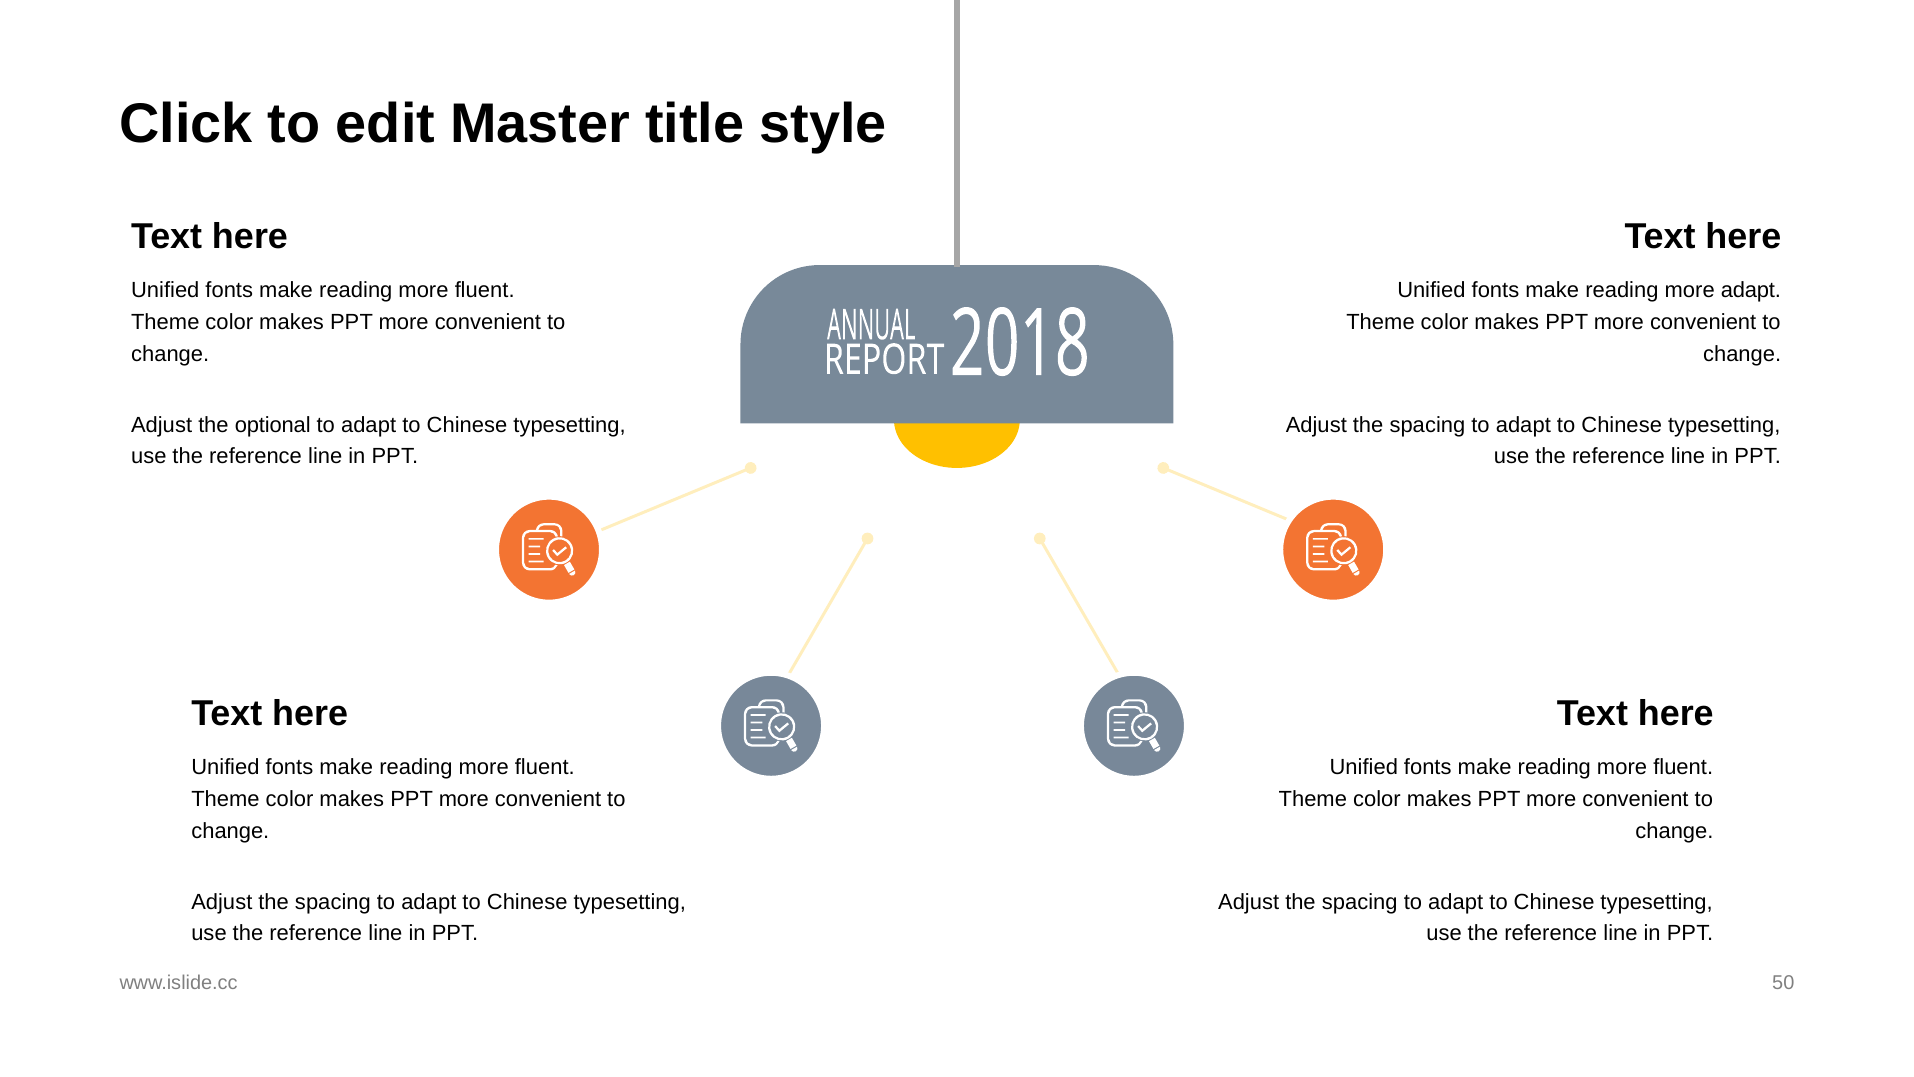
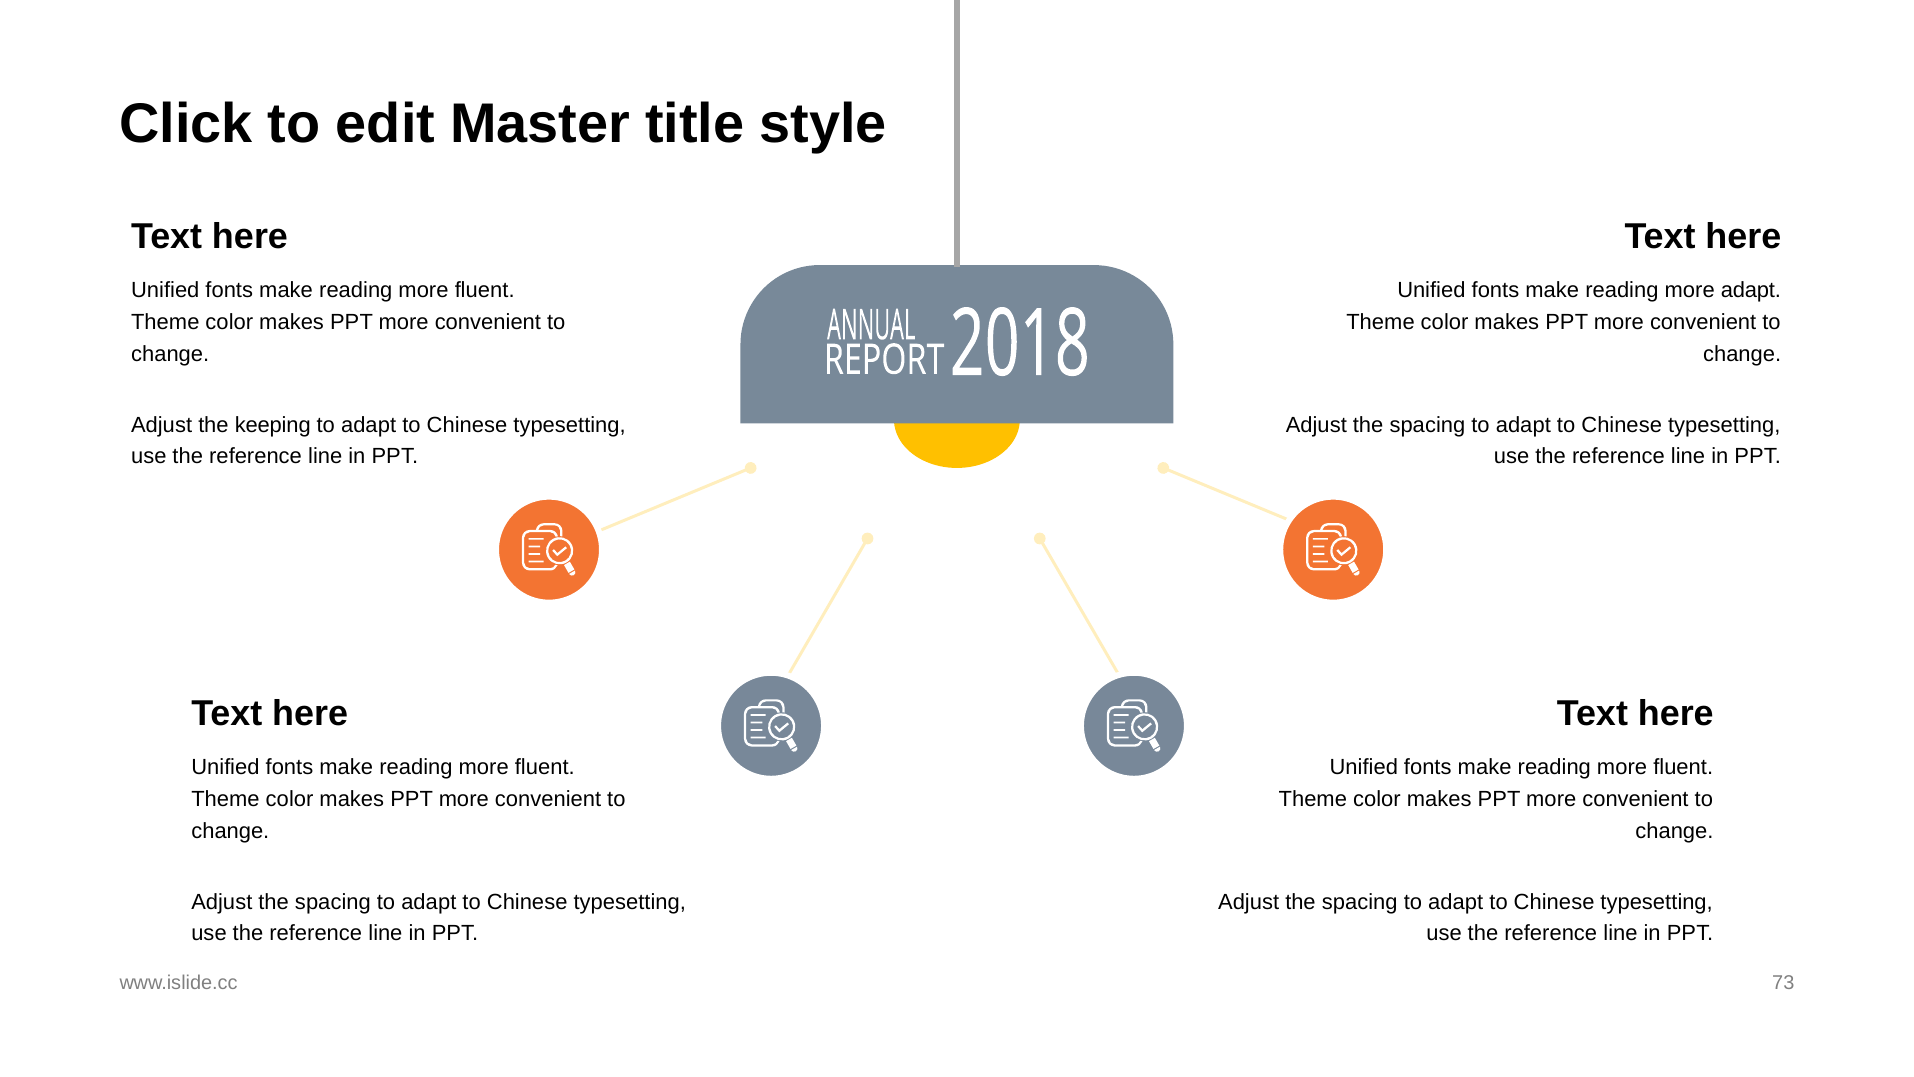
optional: optional -> keeping
50: 50 -> 73
